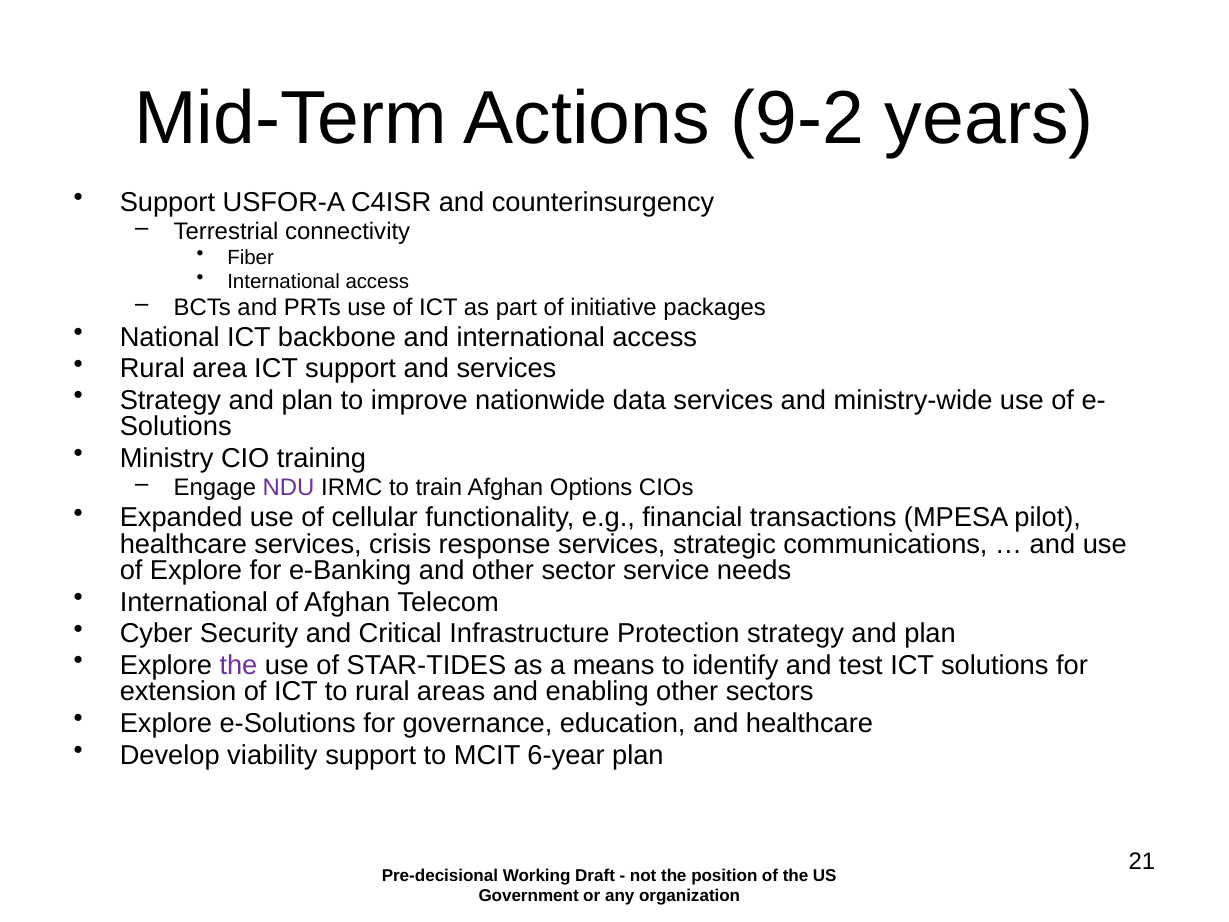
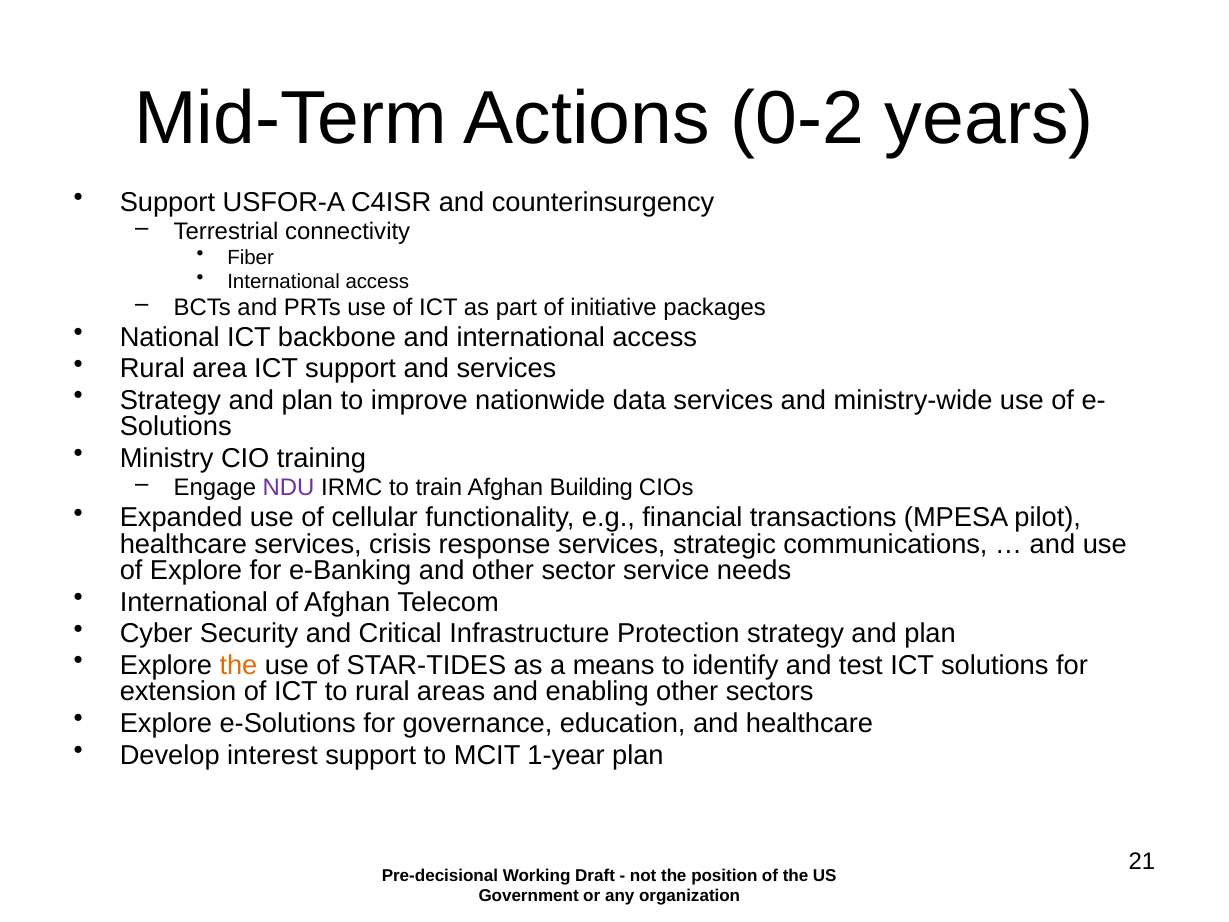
9-2: 9-2 -> 0-2
Options: Options -> Building
the at (238, 665) colour: purple -> orange
viability: viability -> interest
6-year: 6-year -> 1-year
